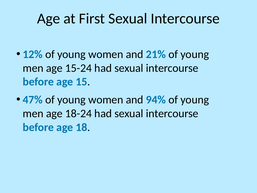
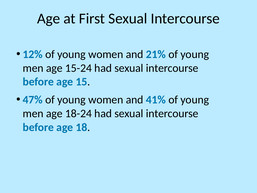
94%: 94% -> 41%
